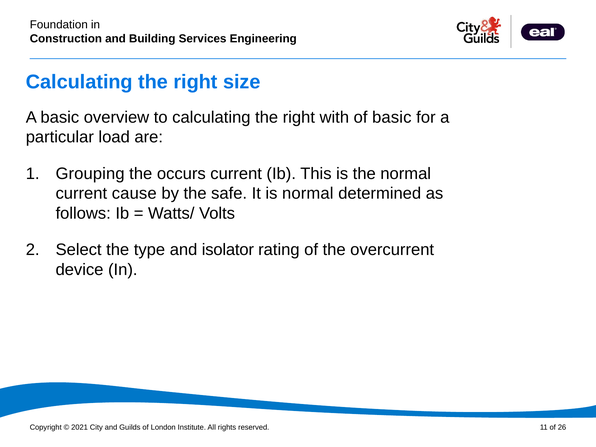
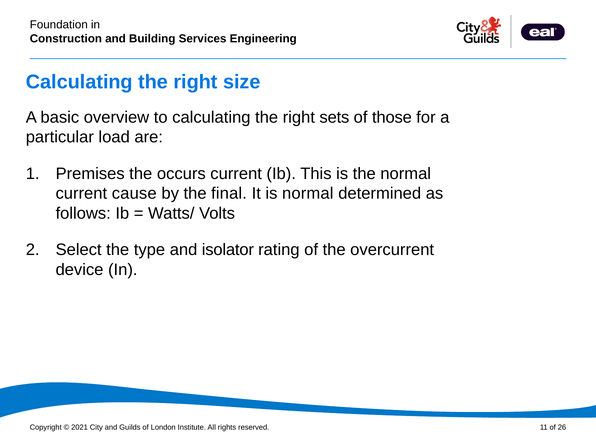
with: with -> sets
of basic: basic -> those
Grouping: Grouping -> Premises
safe: safe -> final
